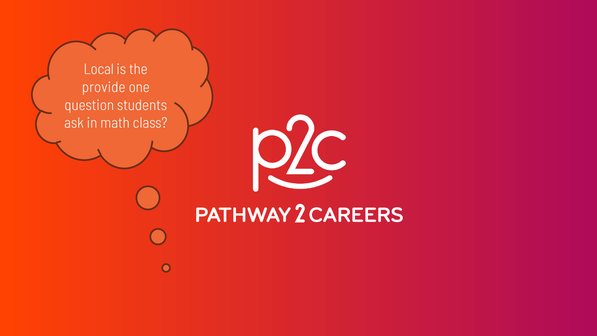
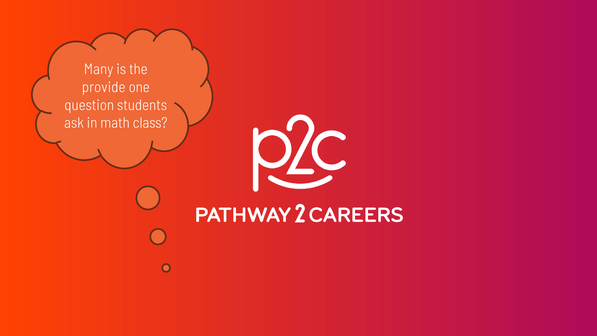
Local: Local -> Many
